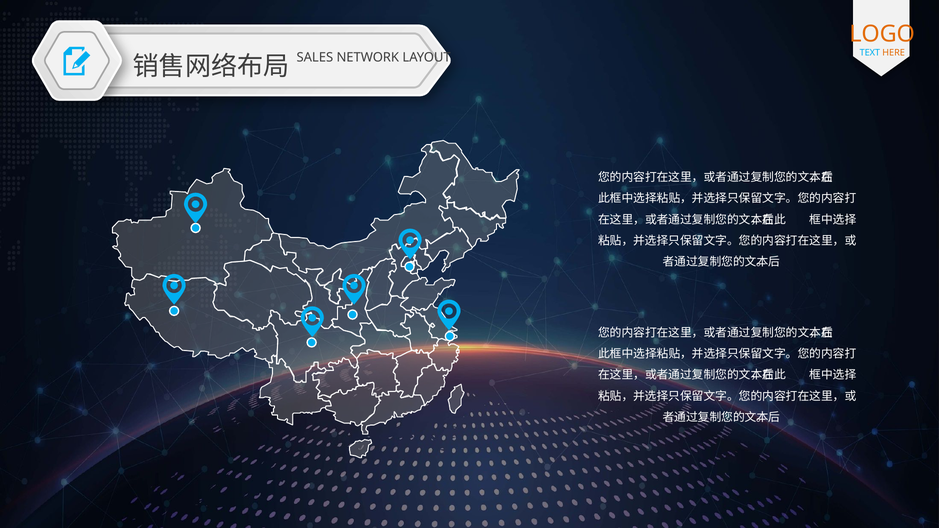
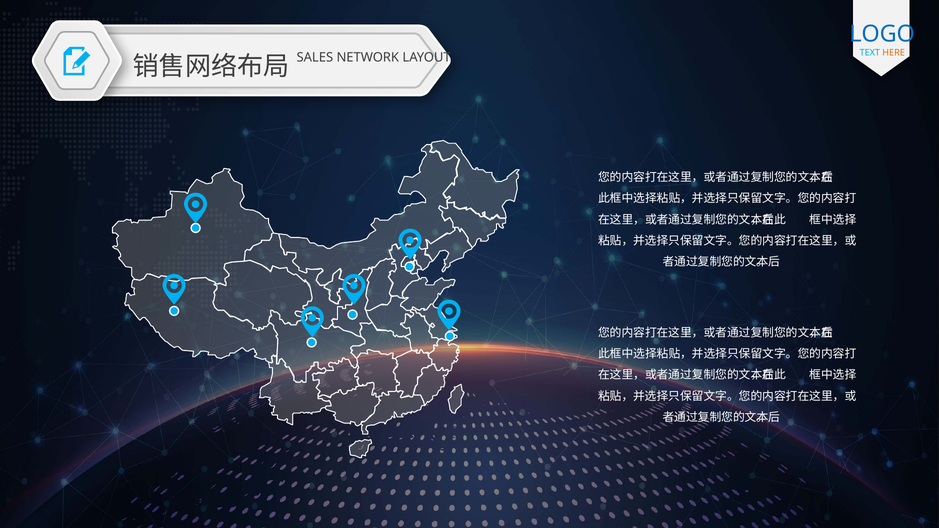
LOGO colour: orange -> blue
